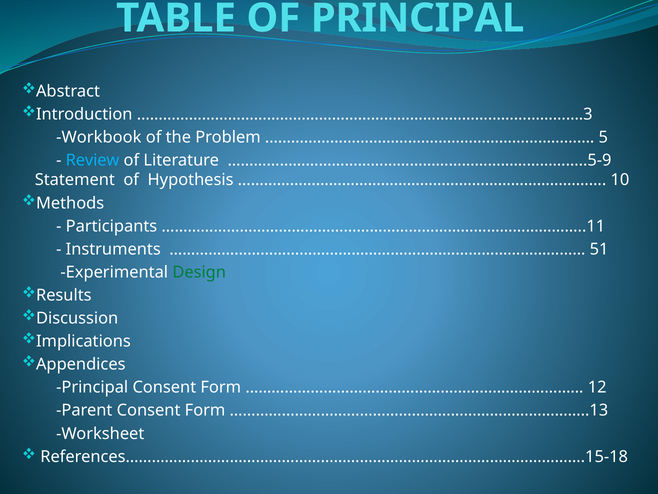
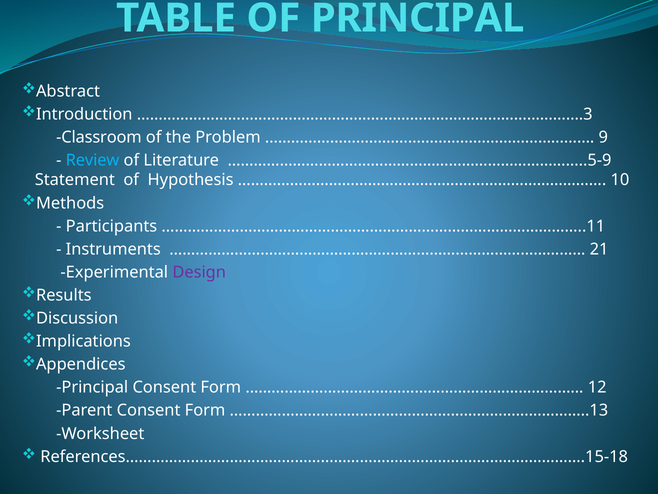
Workbook: Workbook -> Classroom
5: 5 -> 9
51: 51 -> 21
Design colour: green -> purple
